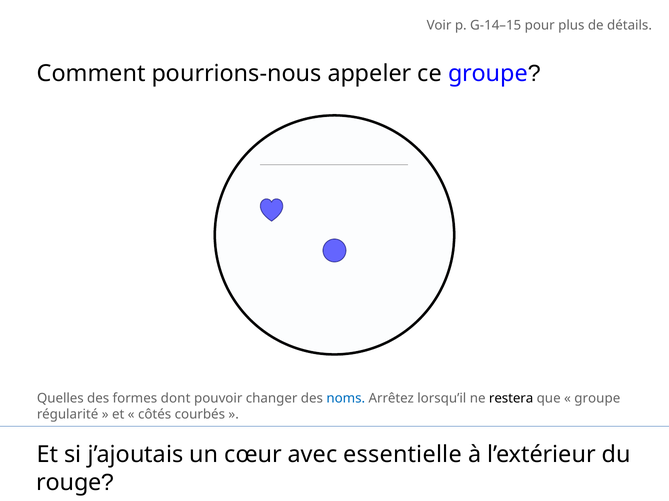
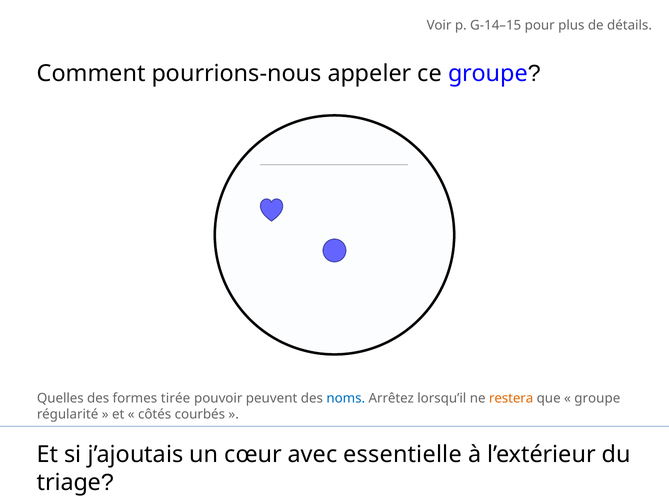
dont: dont -> tirée
changer: changer -> peuvent
restera colour: black -> orange
rouge: rouge -> triage
